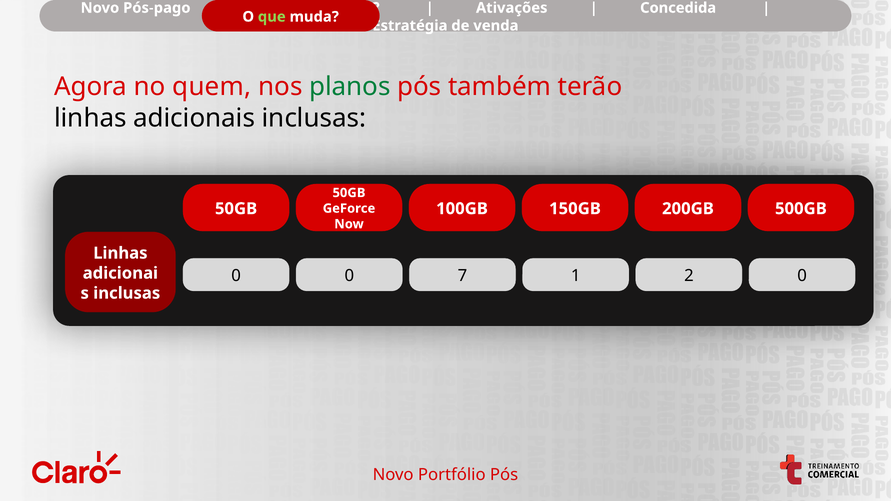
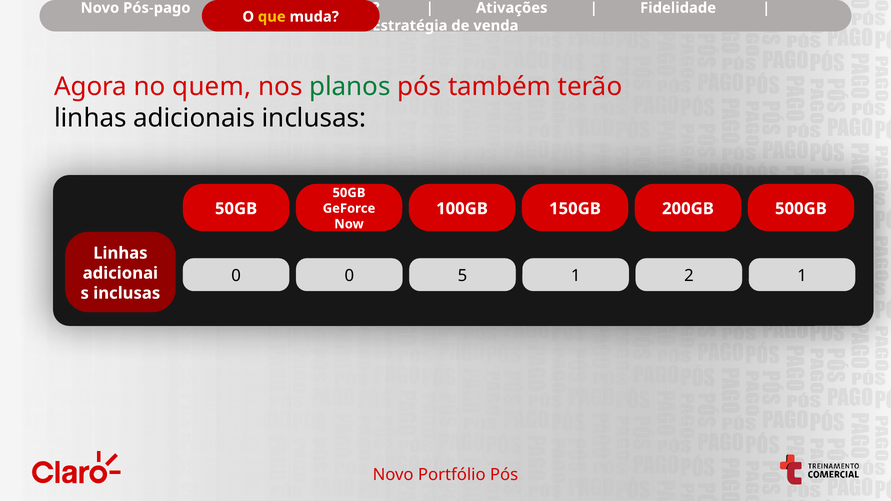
Concedida: Concedida -> Fidelidade
que at (272, 17) colour: light green -> yellow
7: 7 -> 5
2 0: 0 -> 1
